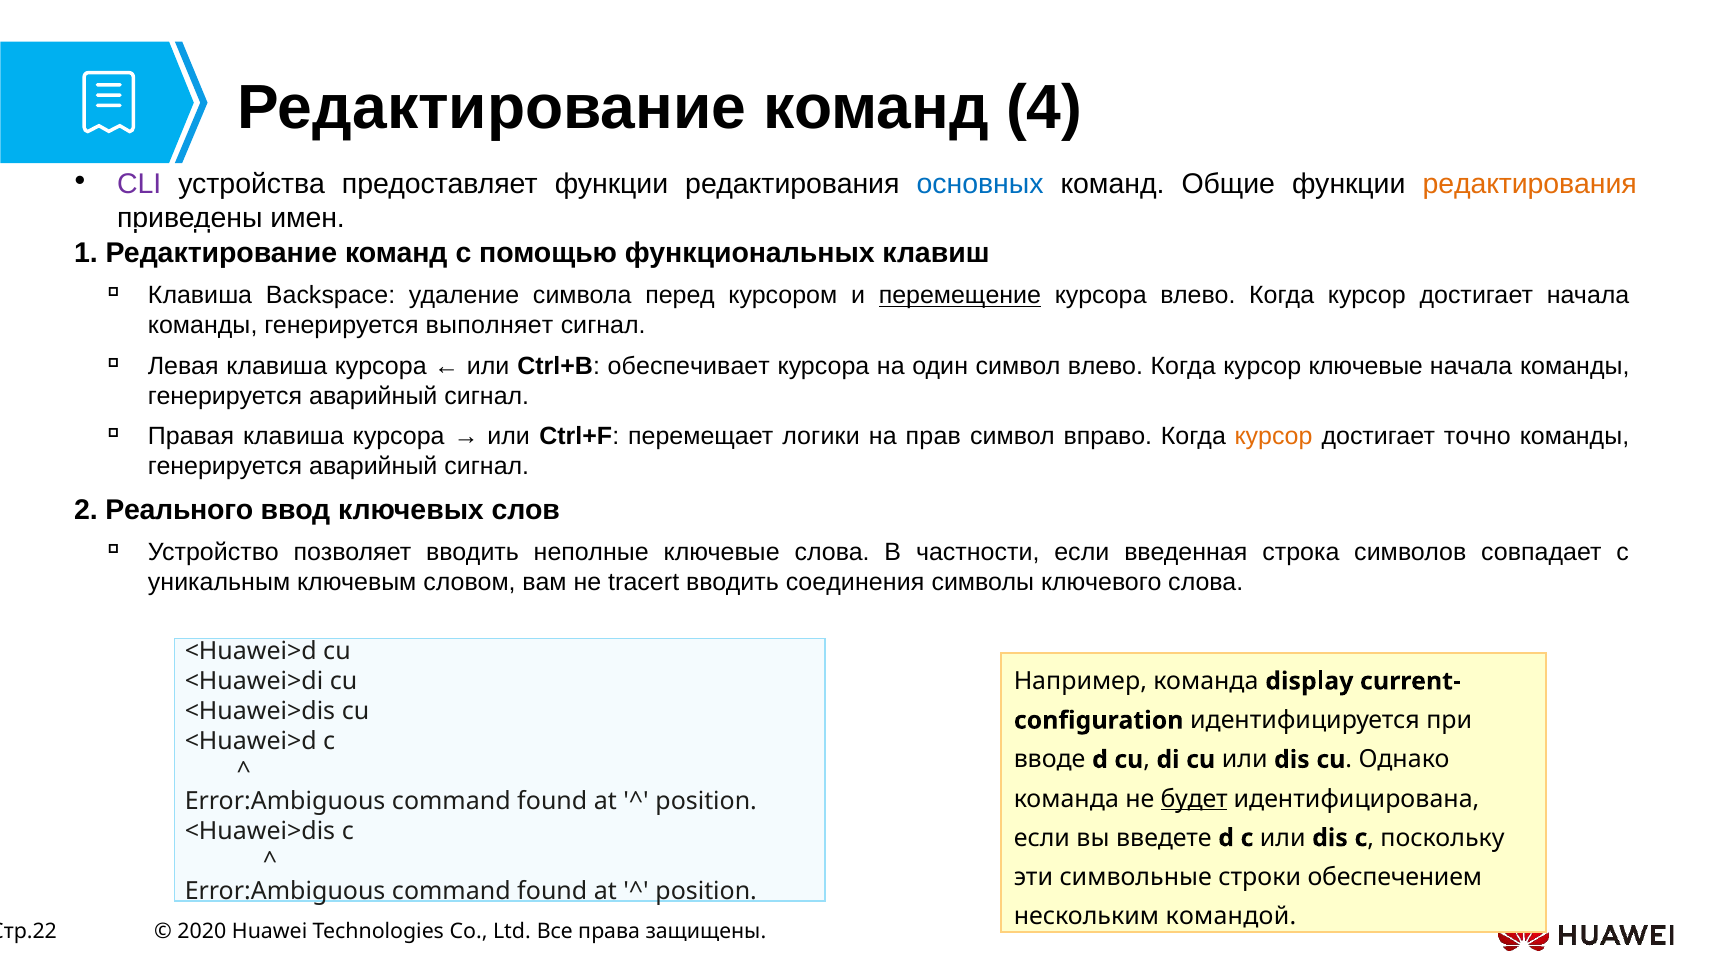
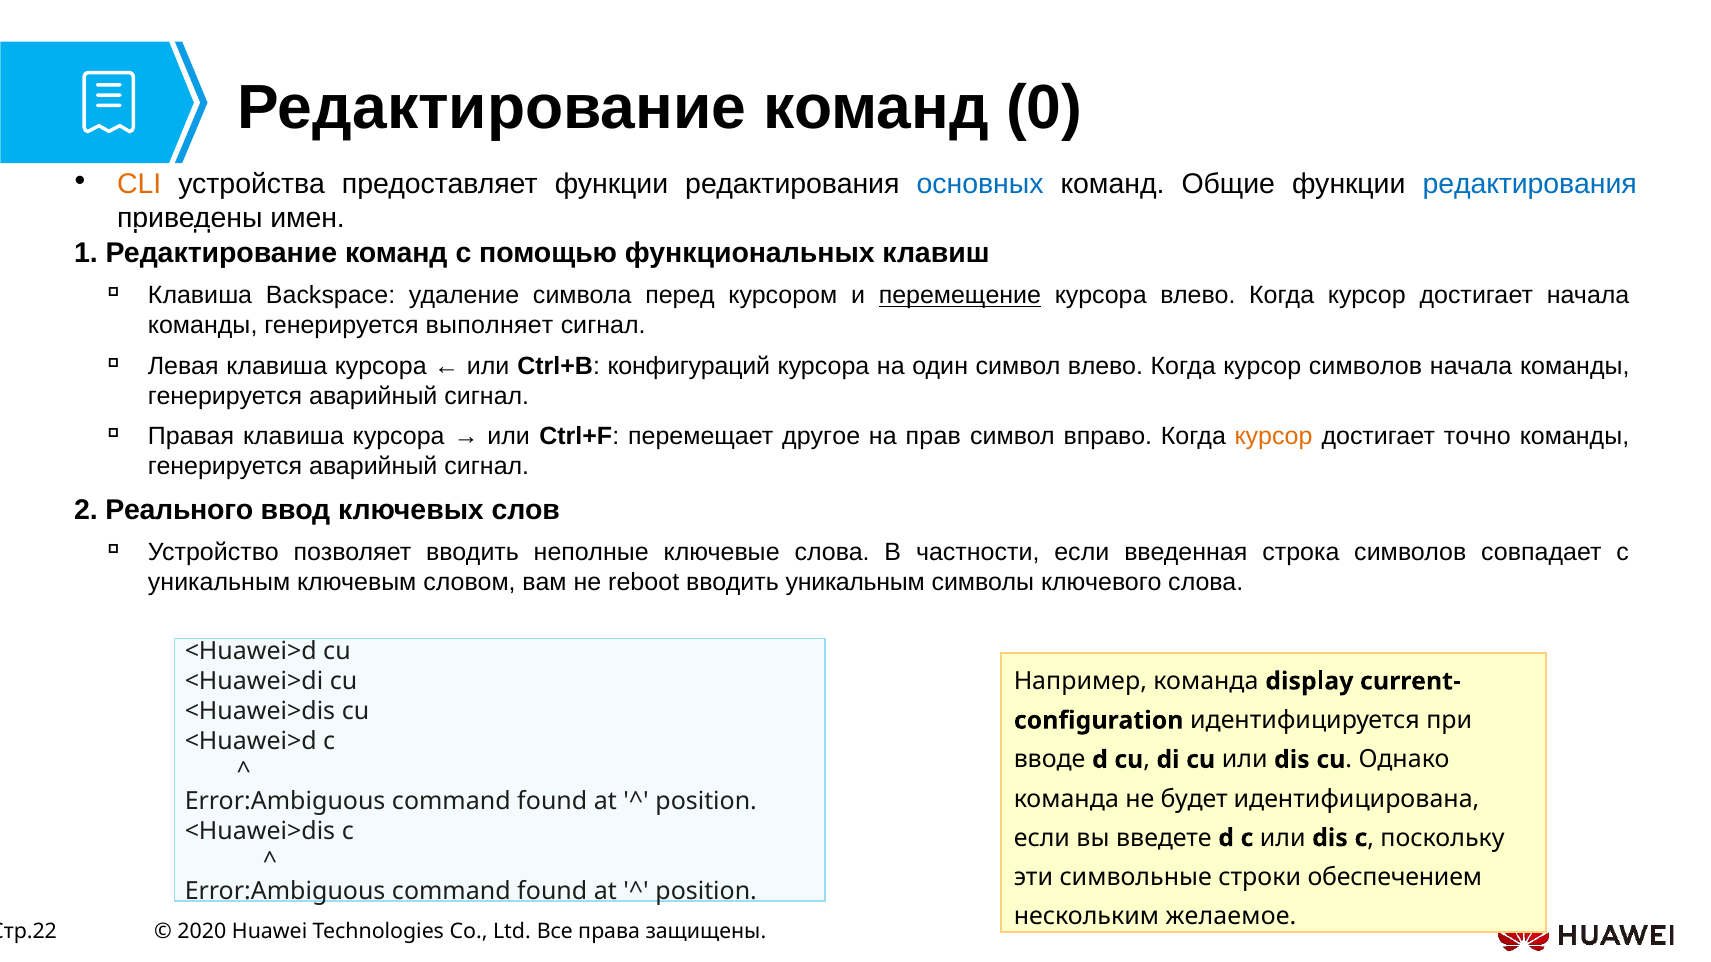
4: 4 -> 0
CLI colour: purple -> orange
редактирования at (1530, 184) colour: orange -> blue
обеспечивает: обеспечивает -> конфигураций
курсор ключевые: ключевые -> символов
логики: логики -> другое
tracert: tracert -> reboot
вводить соединения: соединения -> уникальным
будет underline: present -> none
командой: командой -> желаемое
